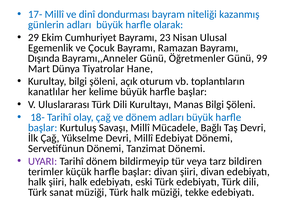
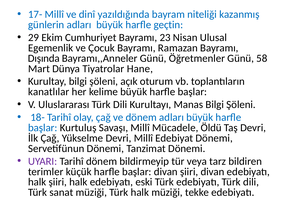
dondurması: dondurması -> yazıldığında
olarak: olarak -> geçtin
99: 99 -> 58
Bağlı: Bağlı -> Öldü
